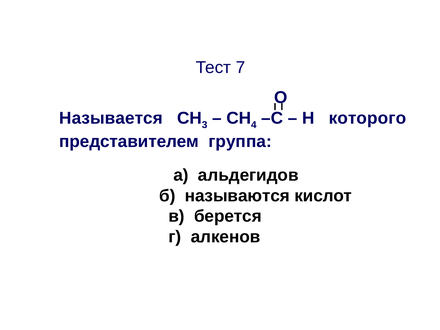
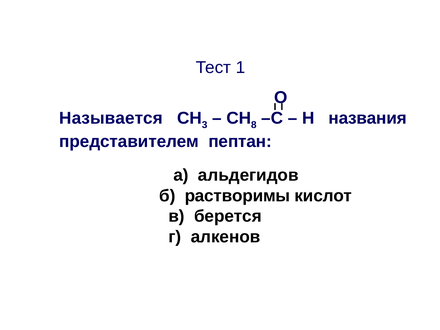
7: 7 -> 1
4: 4 -> 8
которого: которого -> названия
группа: группа -> пептан
называются: называются -> растворимы
